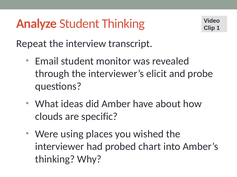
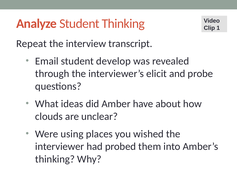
monitor: monitor -> develop
specific: specific -> unclear
chart: chart -> them
